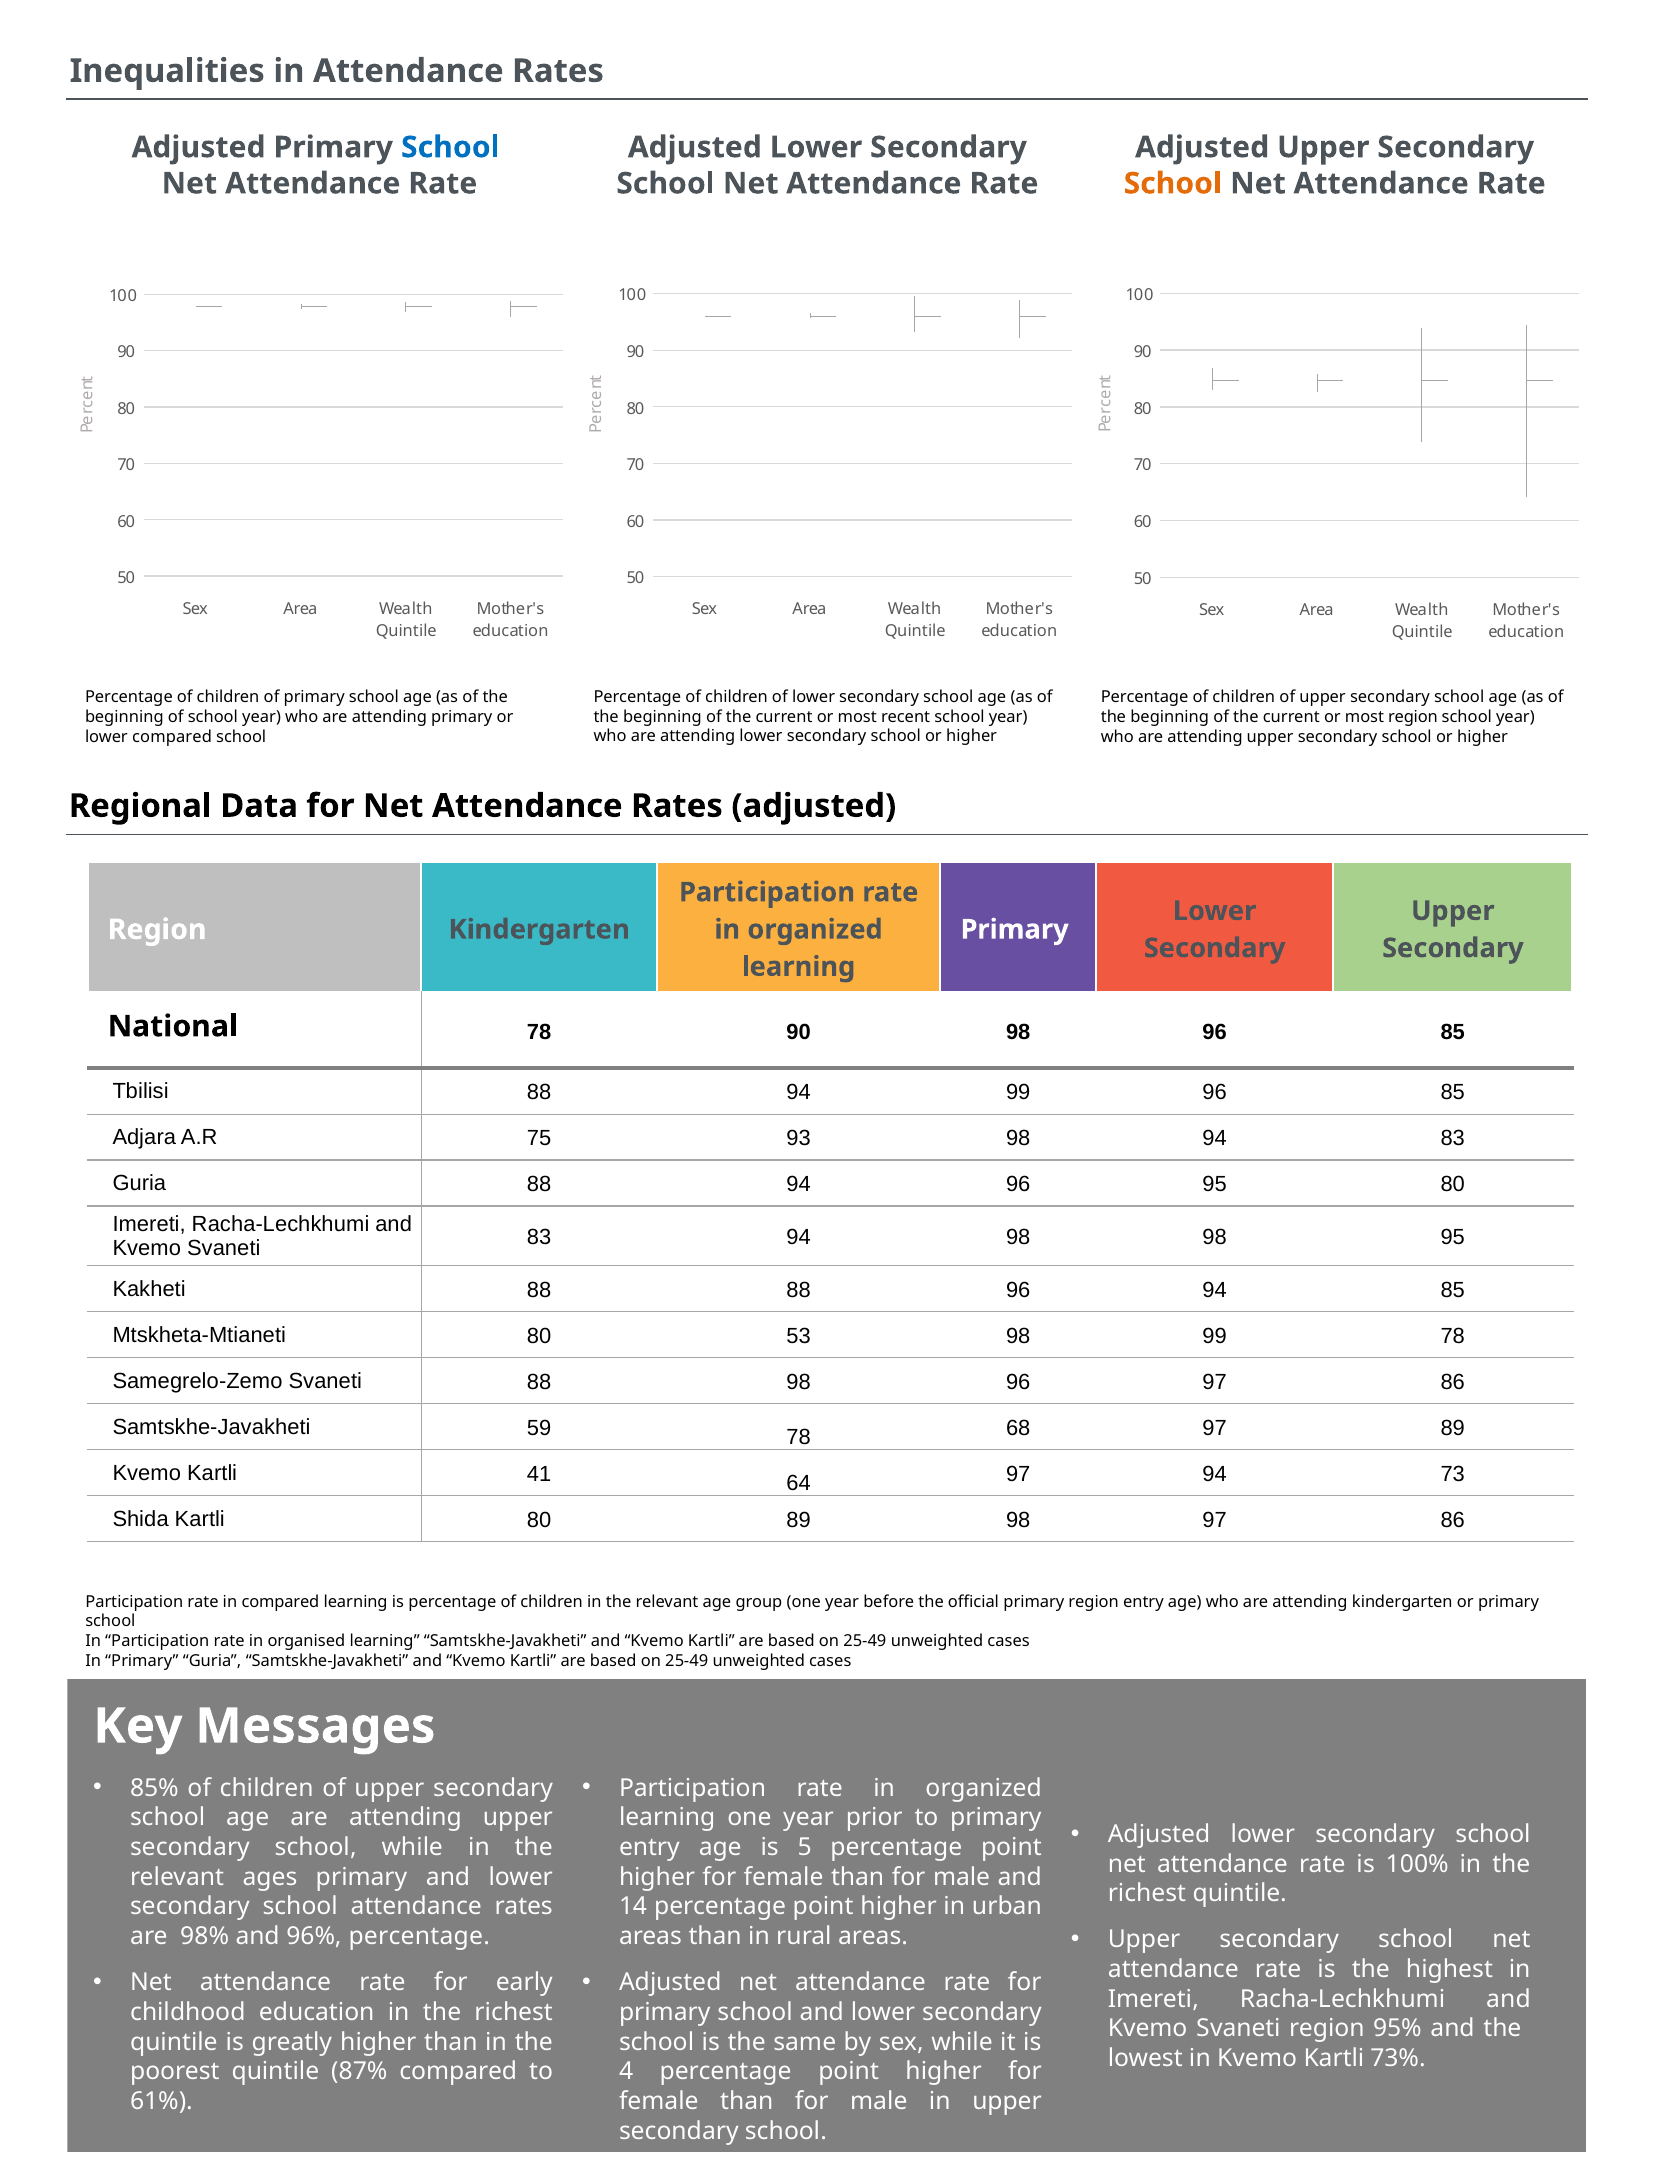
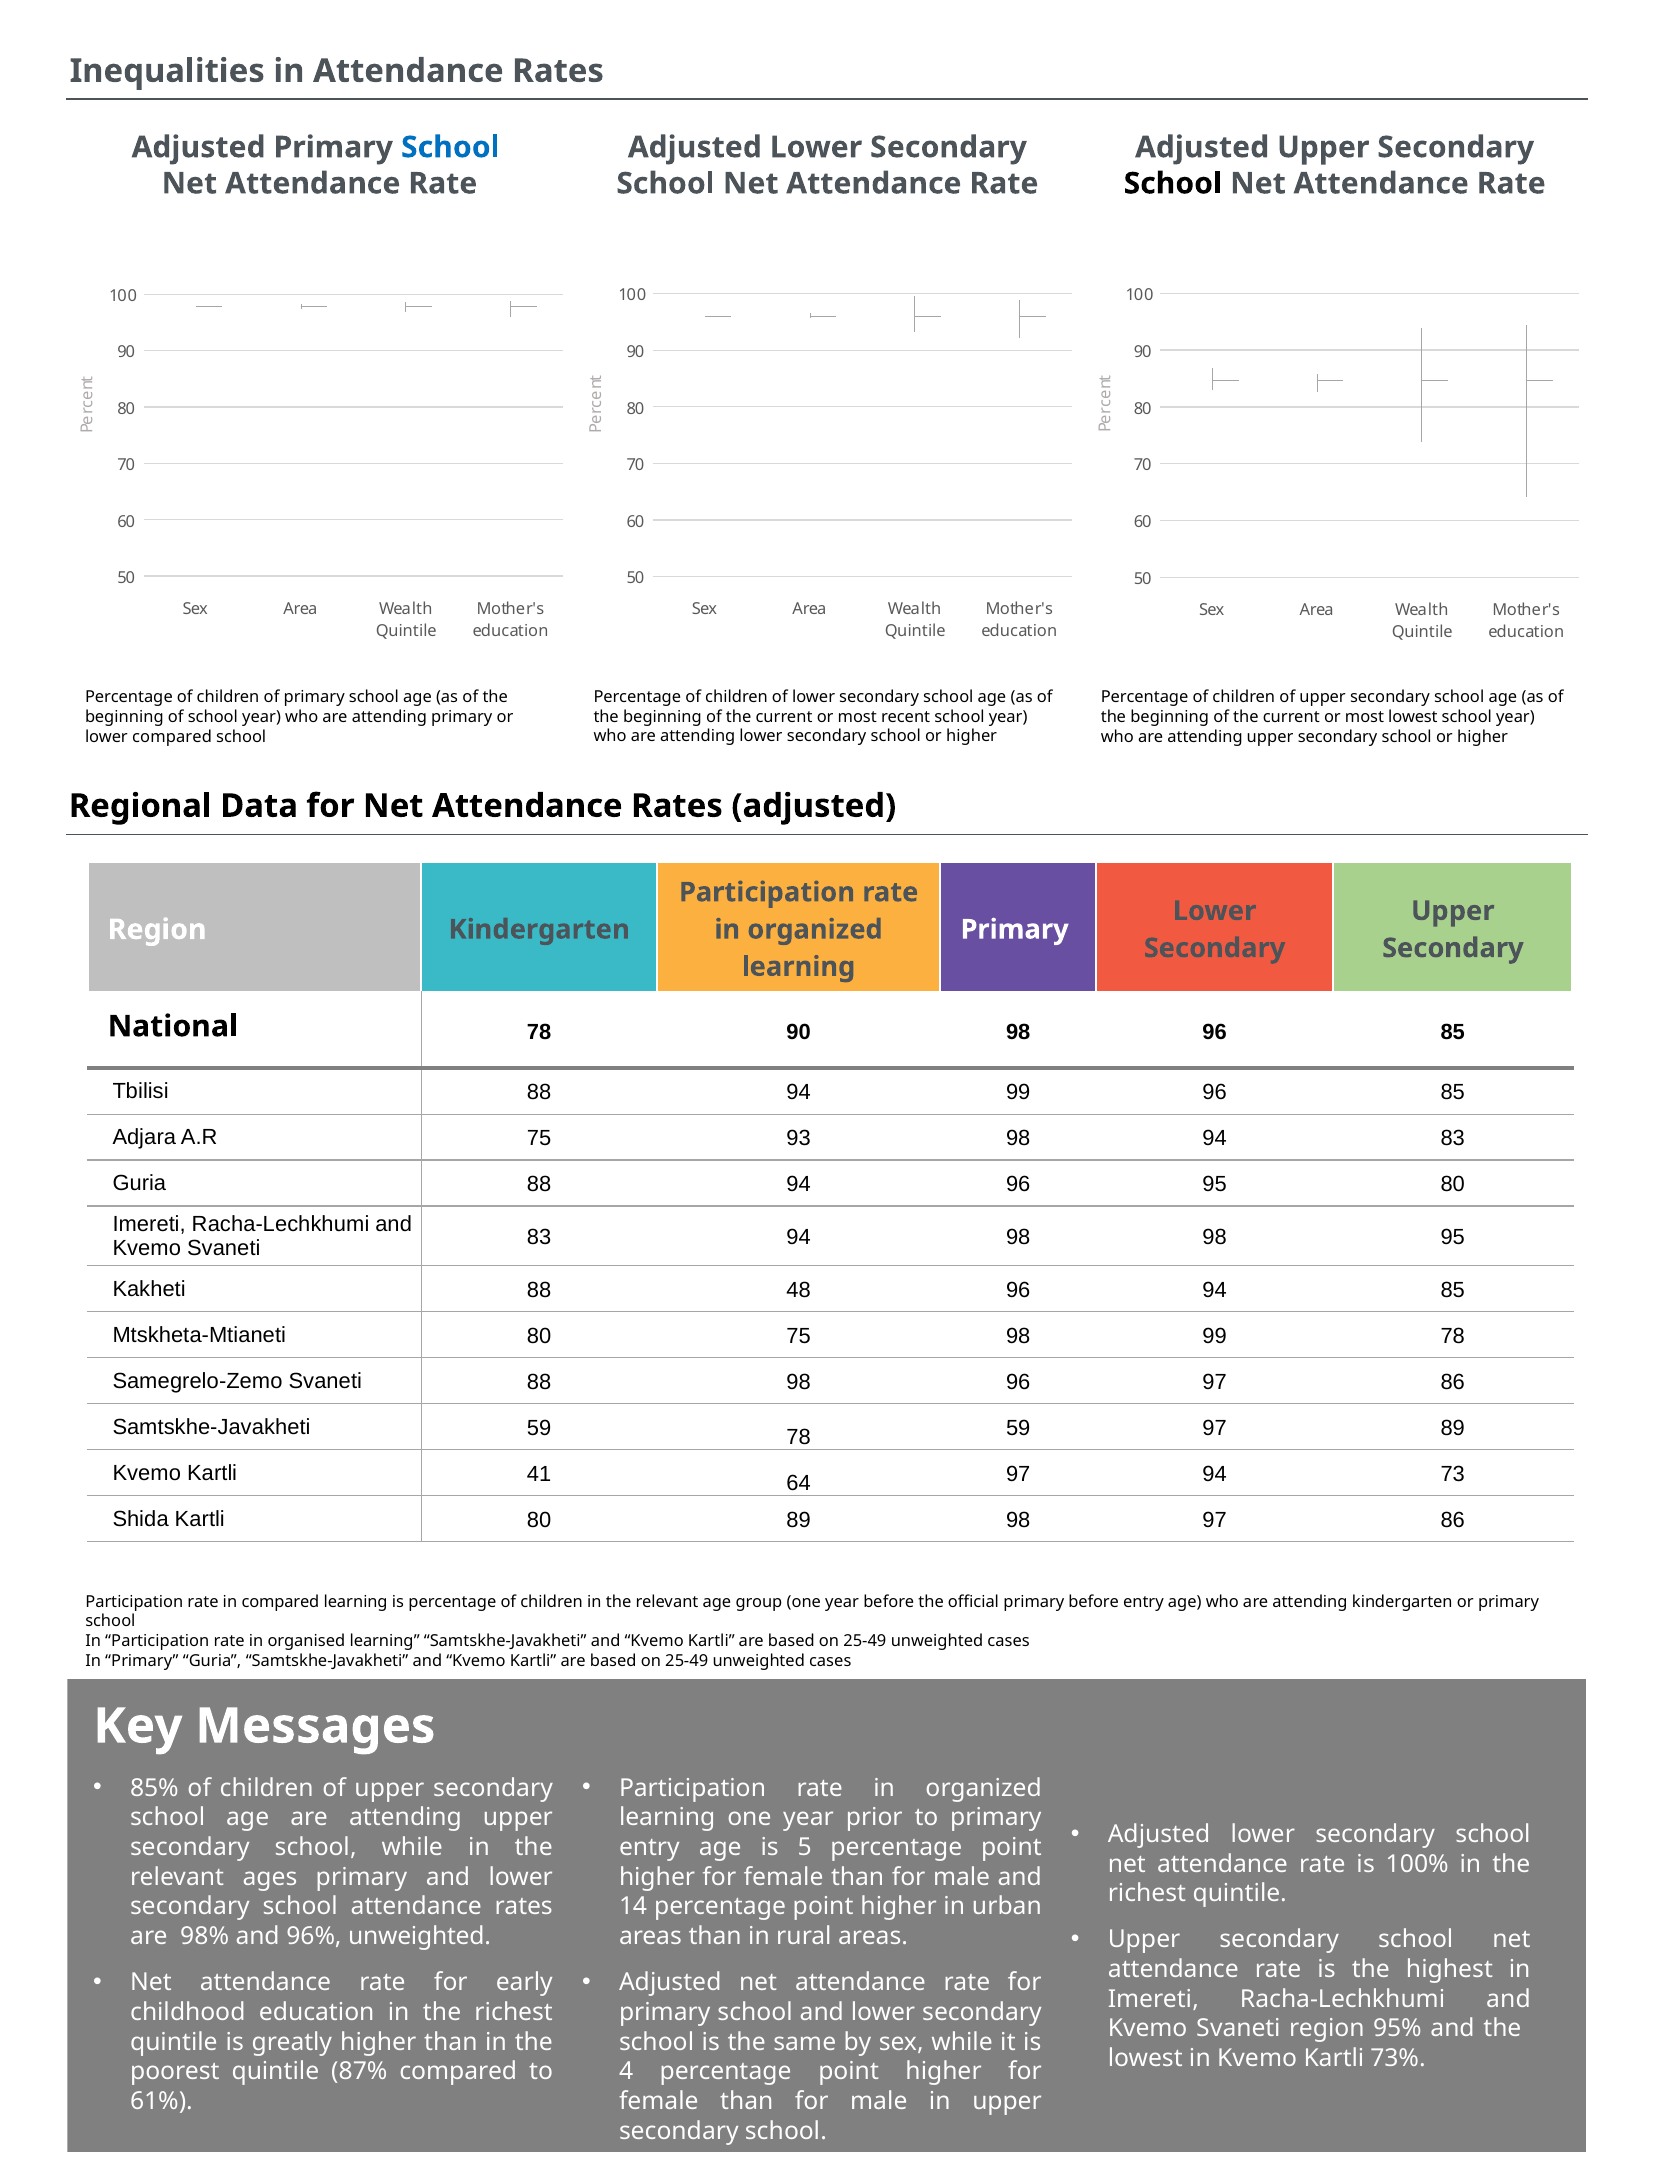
School at (1173, 184) colour: orange -> black
most region: region -> lowest
88 88: 88 -> 48
80 53: 53 -> 75
78 68: 68 -> 59
primary region: region -> before
96% percentage: percentage -> unweighted
